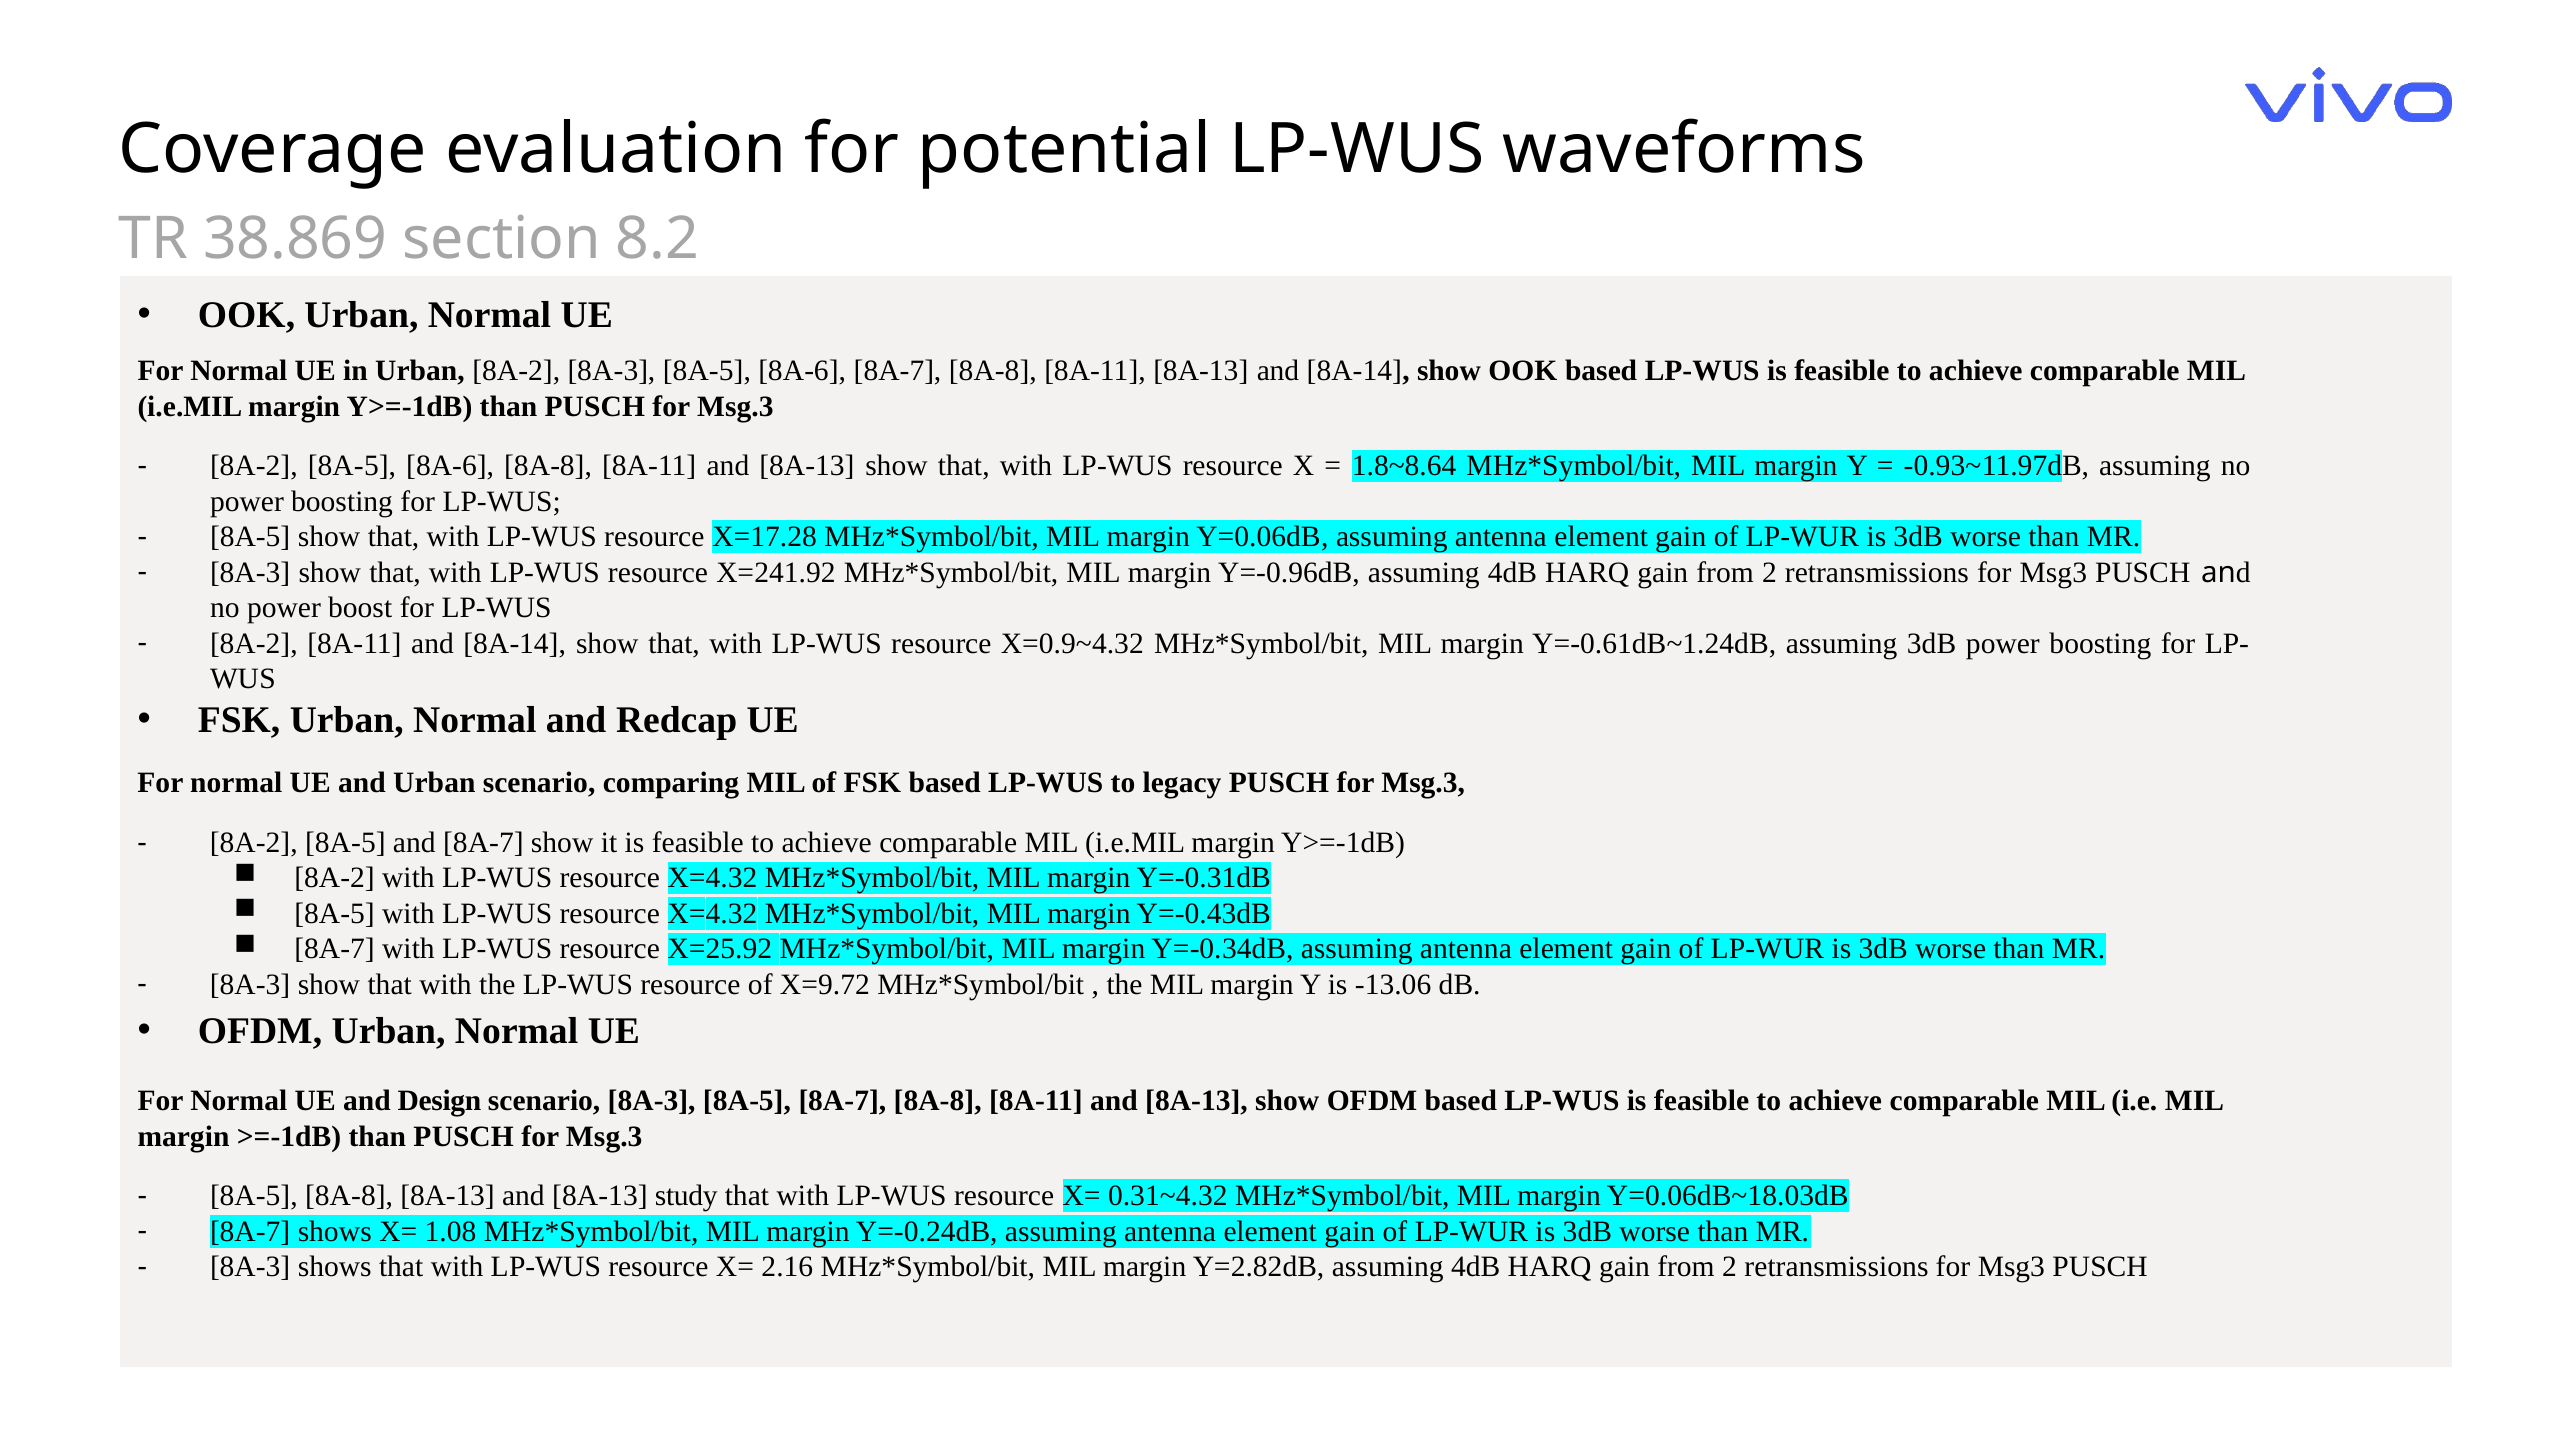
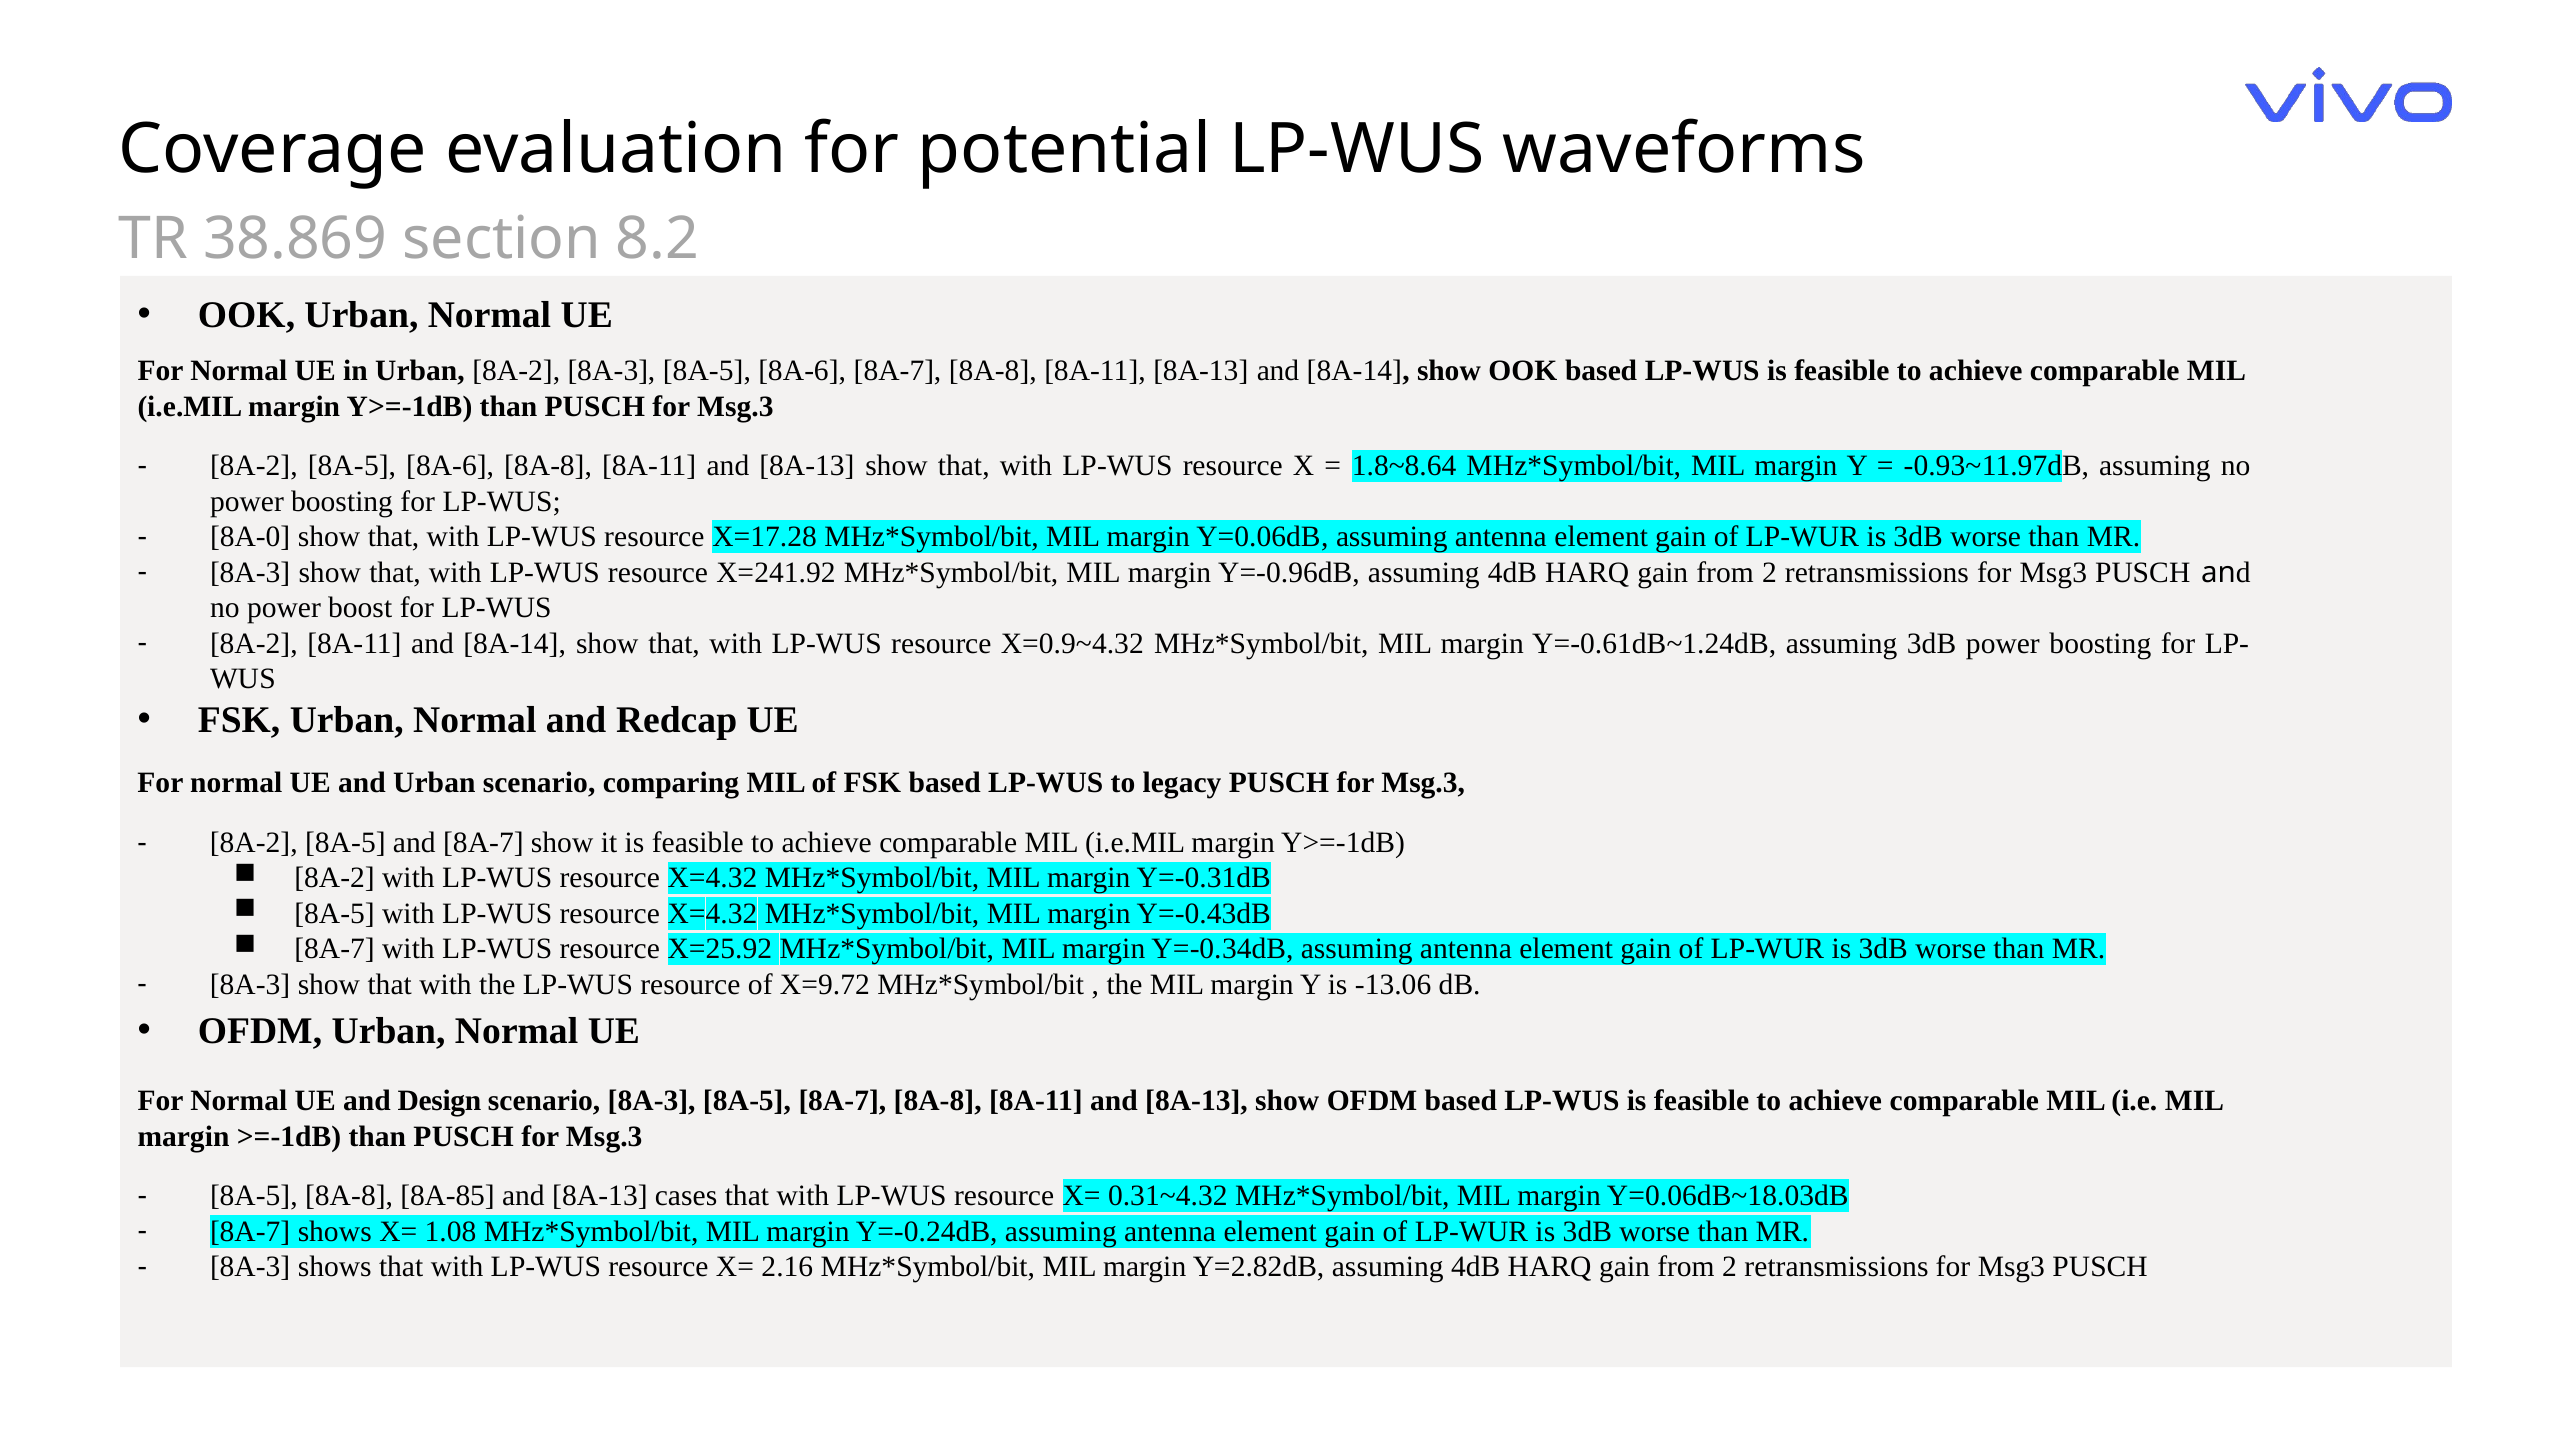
8A-5 at (250, 537): 8A-5 -> 8A-0
8A-8 8A-13: 8A-13 -> 8A-85
study: study -> cases
